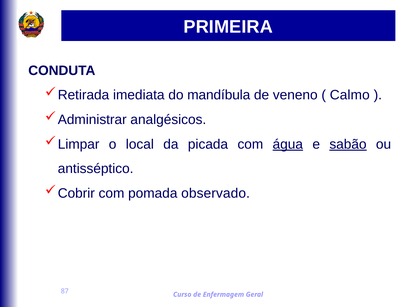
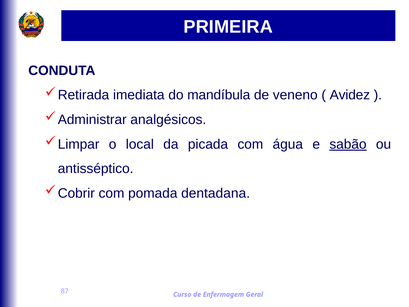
Calmo: Calmo -> Avidez
água underline: present -> none
observado: observado -> dentadana
